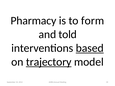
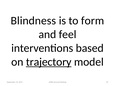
Pharmacy: Pharmacy -> Blindness
told: told -> feel
based underline: present -> none
